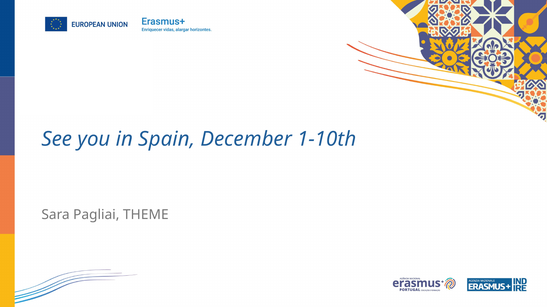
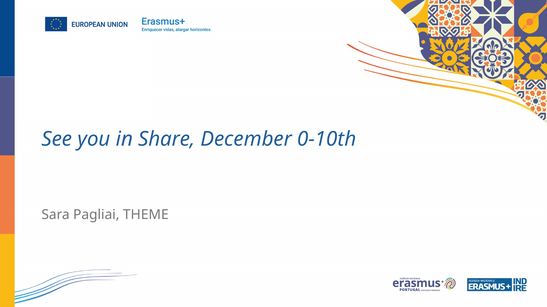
Spain: Spain -> Share
1-10th: 1-10th -> 0-10th
